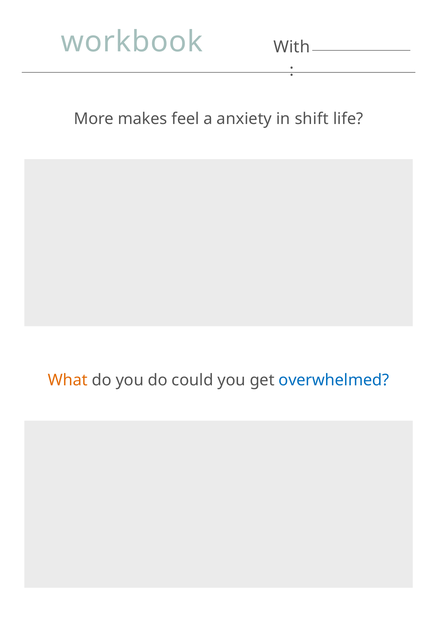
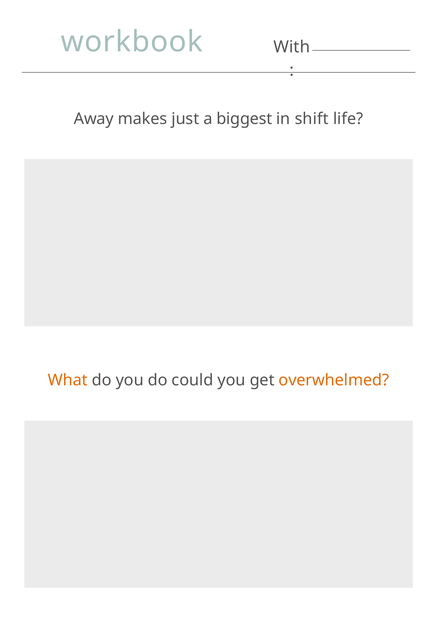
More: More -> Away
feel: feel -> just
anxiety: anxiety -> biggest
overwhelmed colour: blue -> orange
